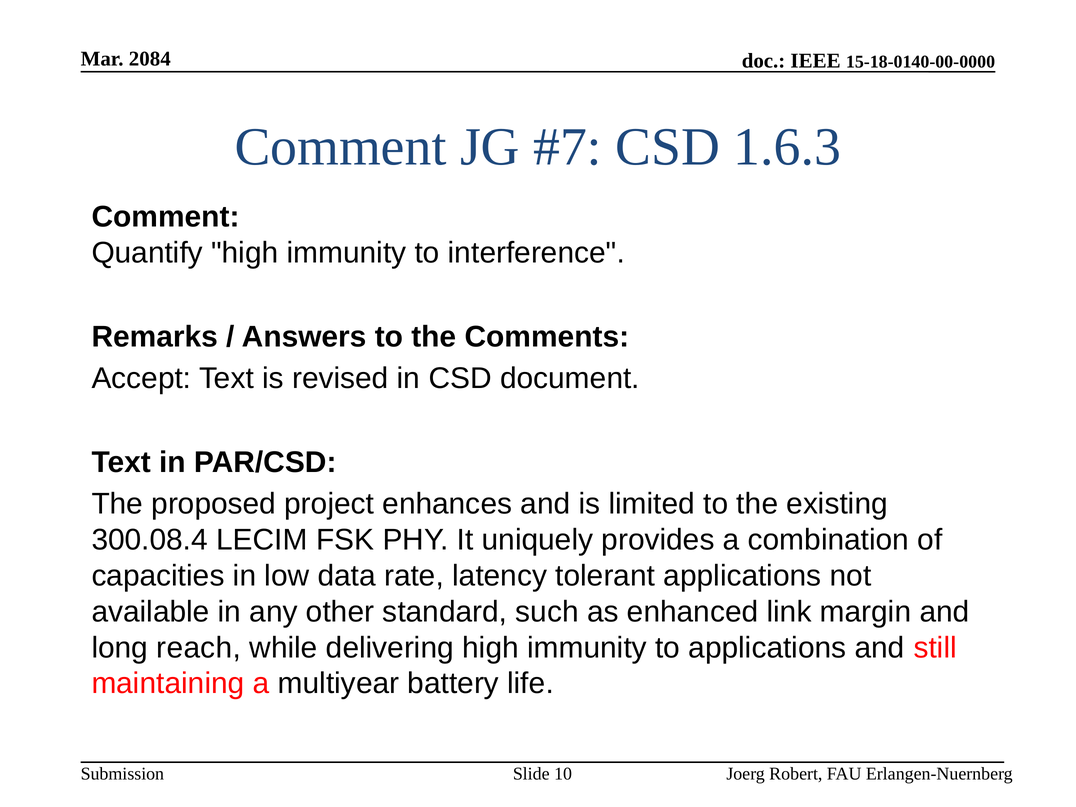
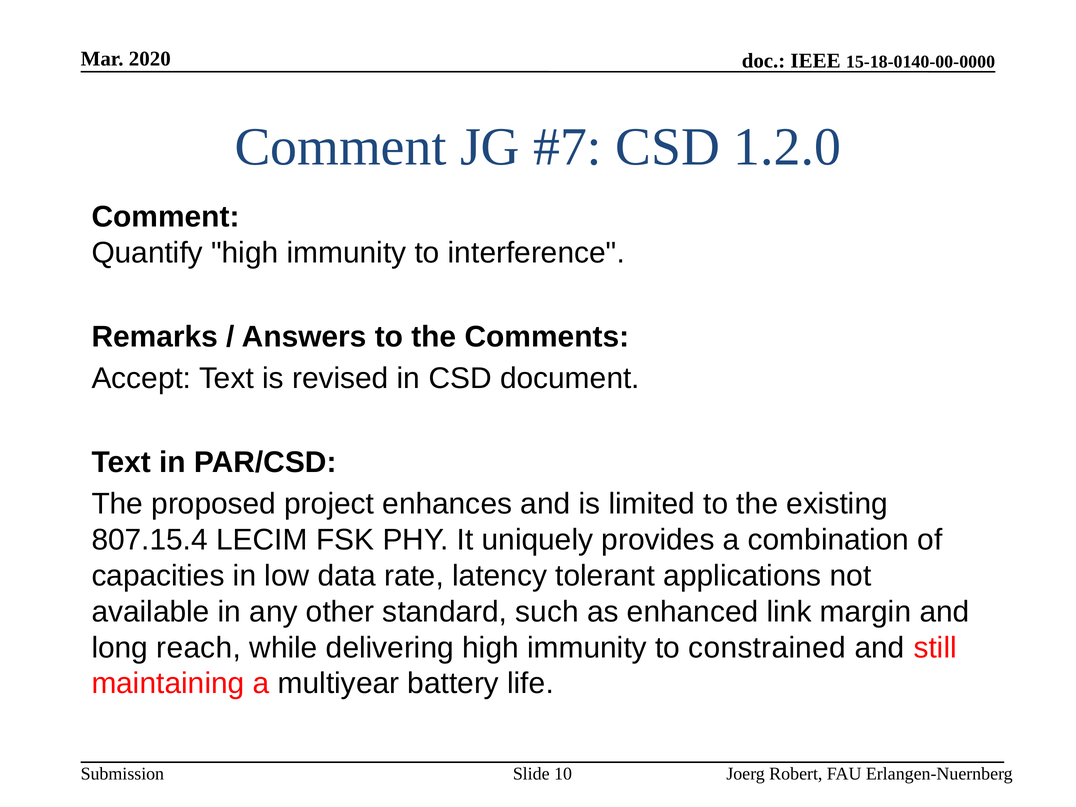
2084: 2084 -> 2020
1.6.3: 1.6.3 -> 1.2.0
300.08.4: 300.08.4 -> 807.15.4
to applications: applications -> constrained
